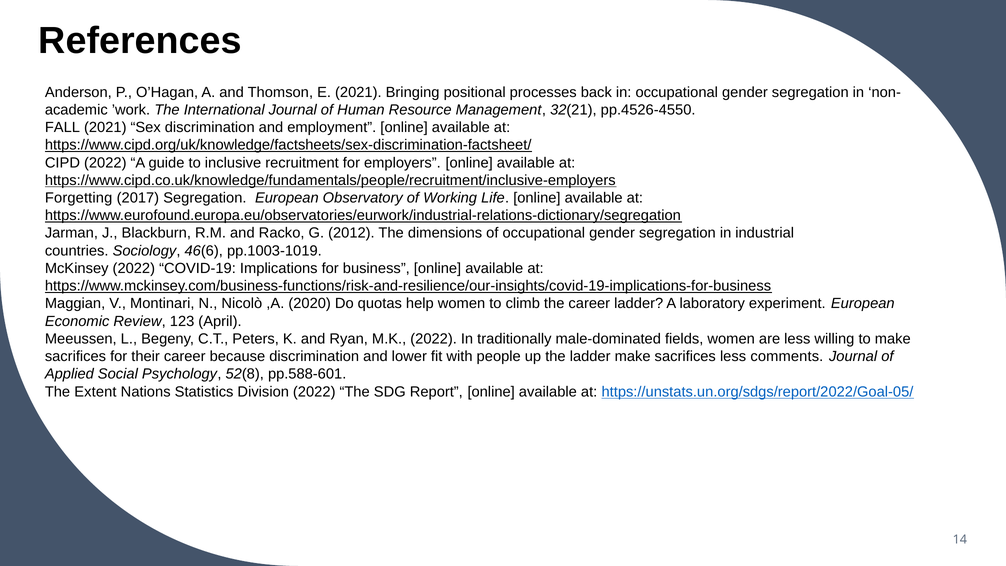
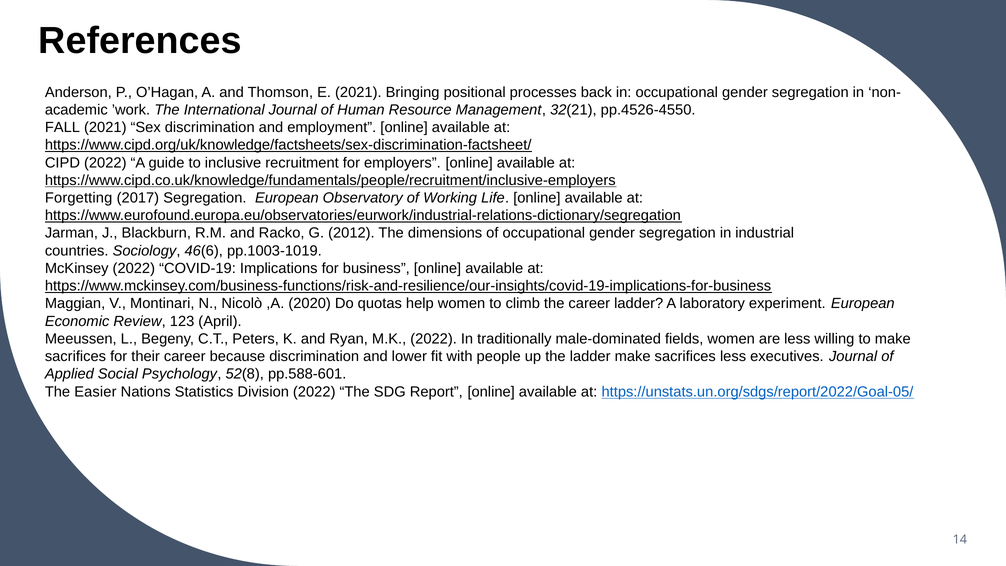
comments: comments -> executives
Extent: Extent -> Easier
